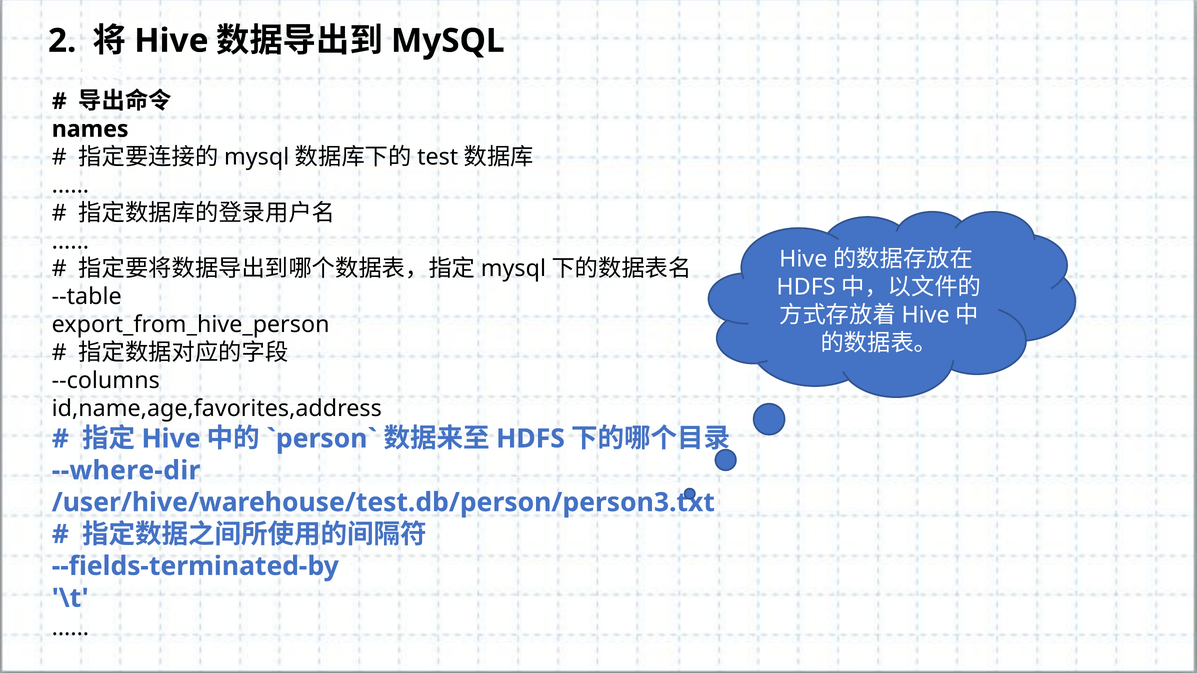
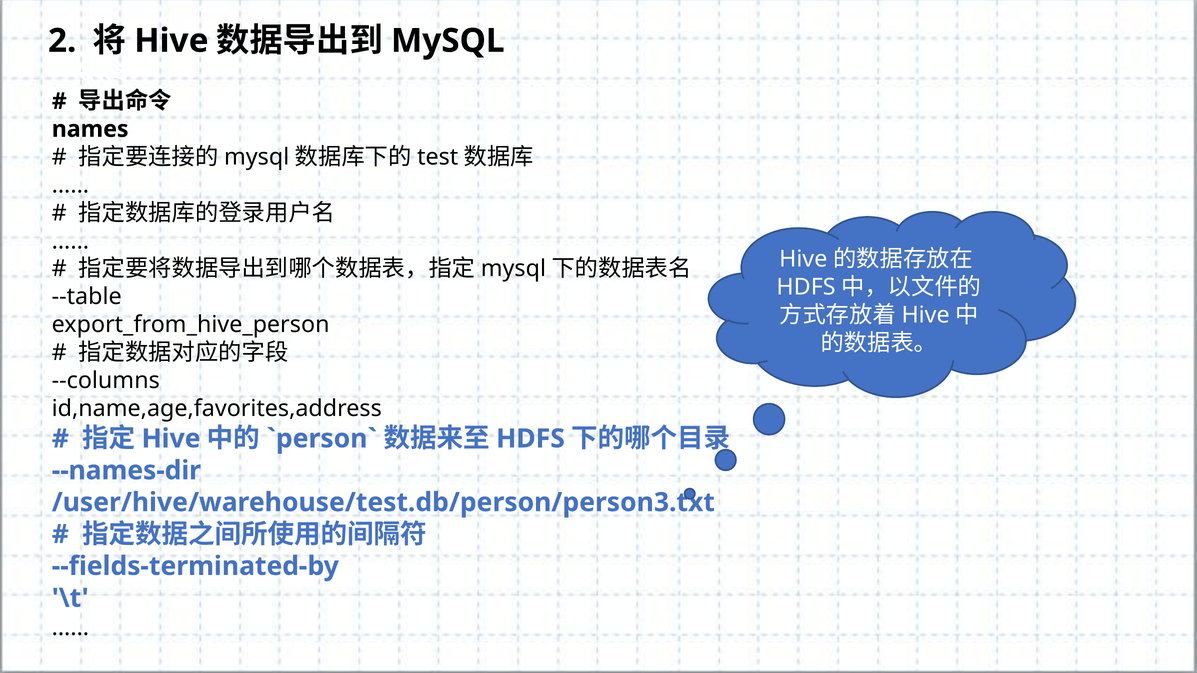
--where-dir: --where-dir -> --names-dir
